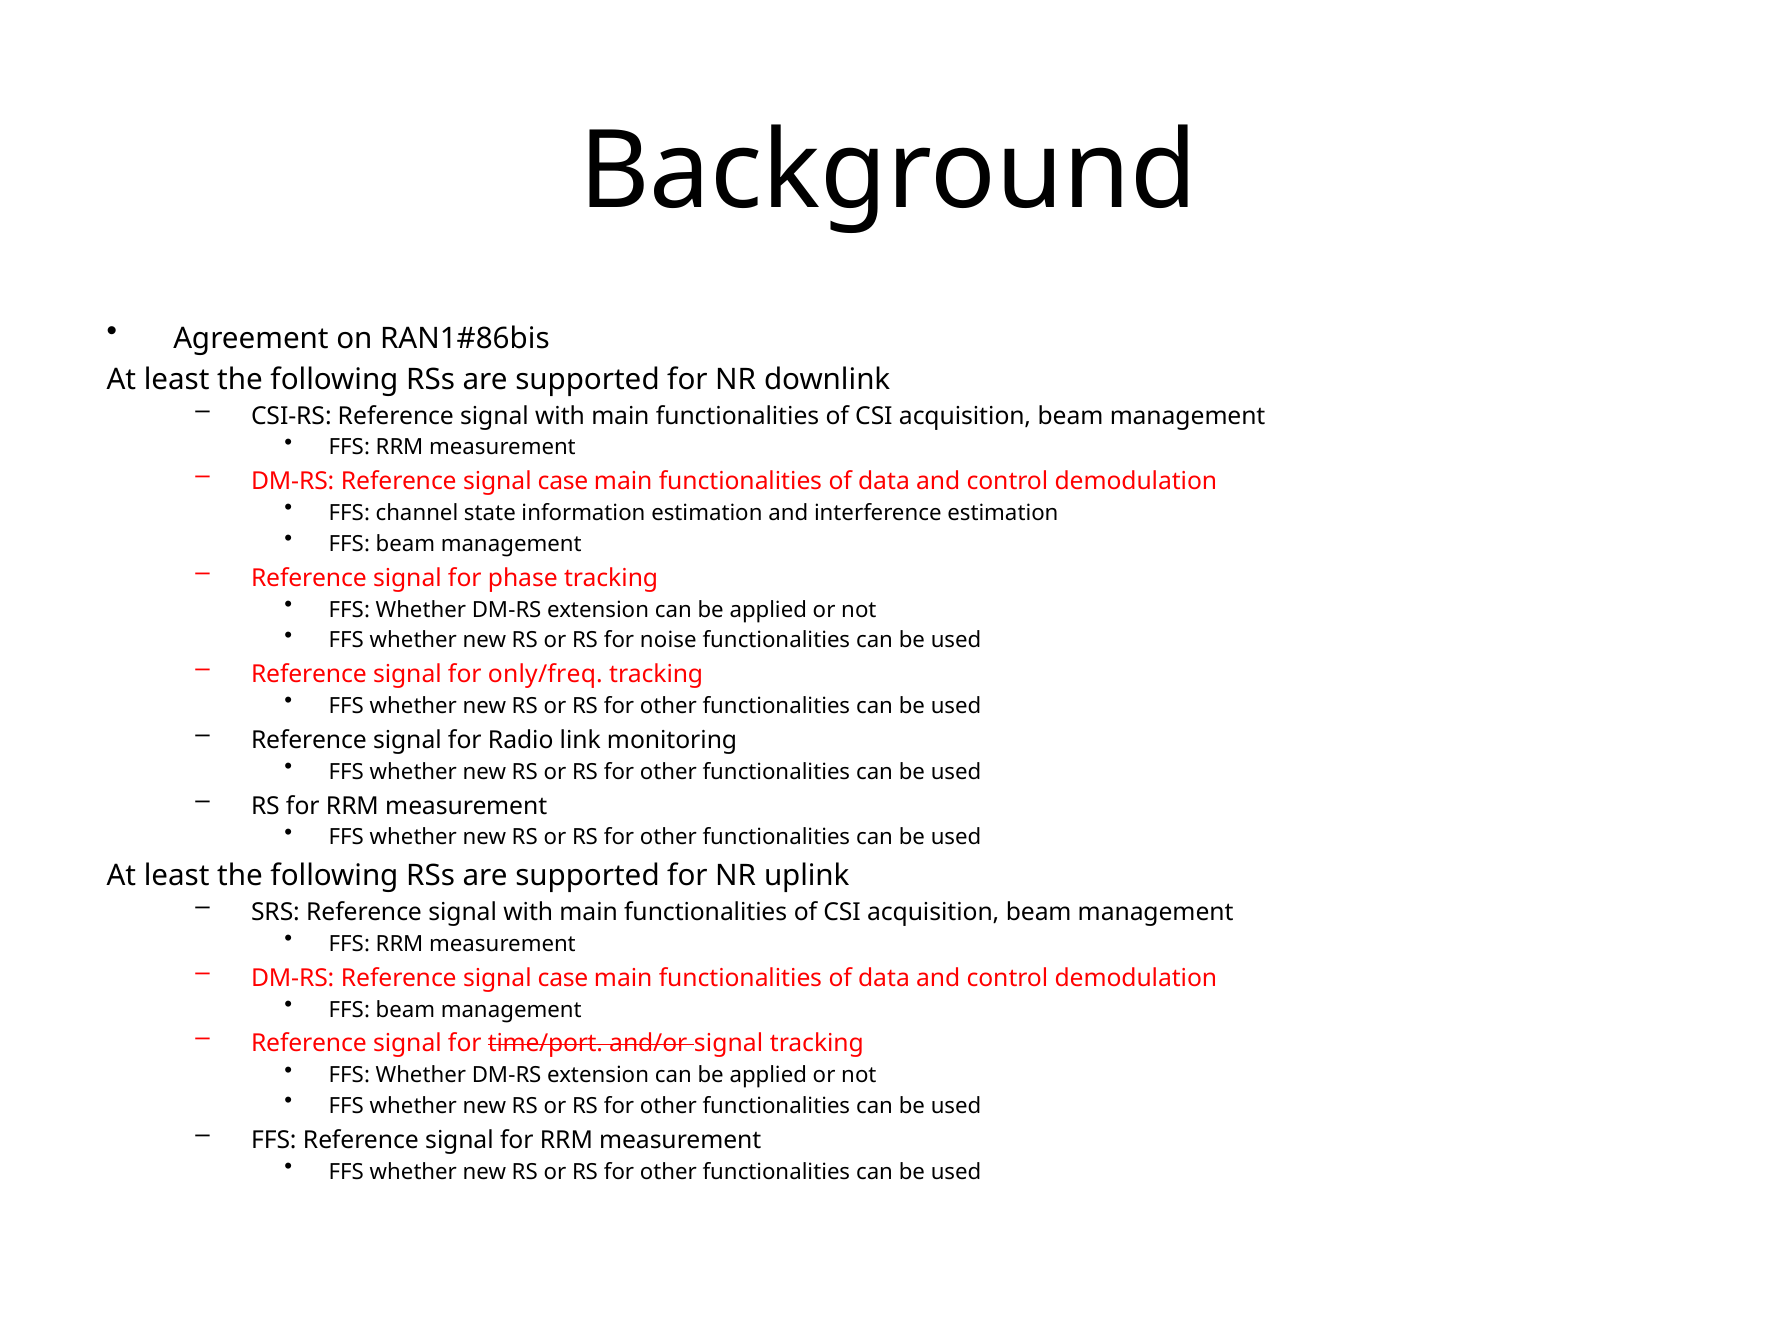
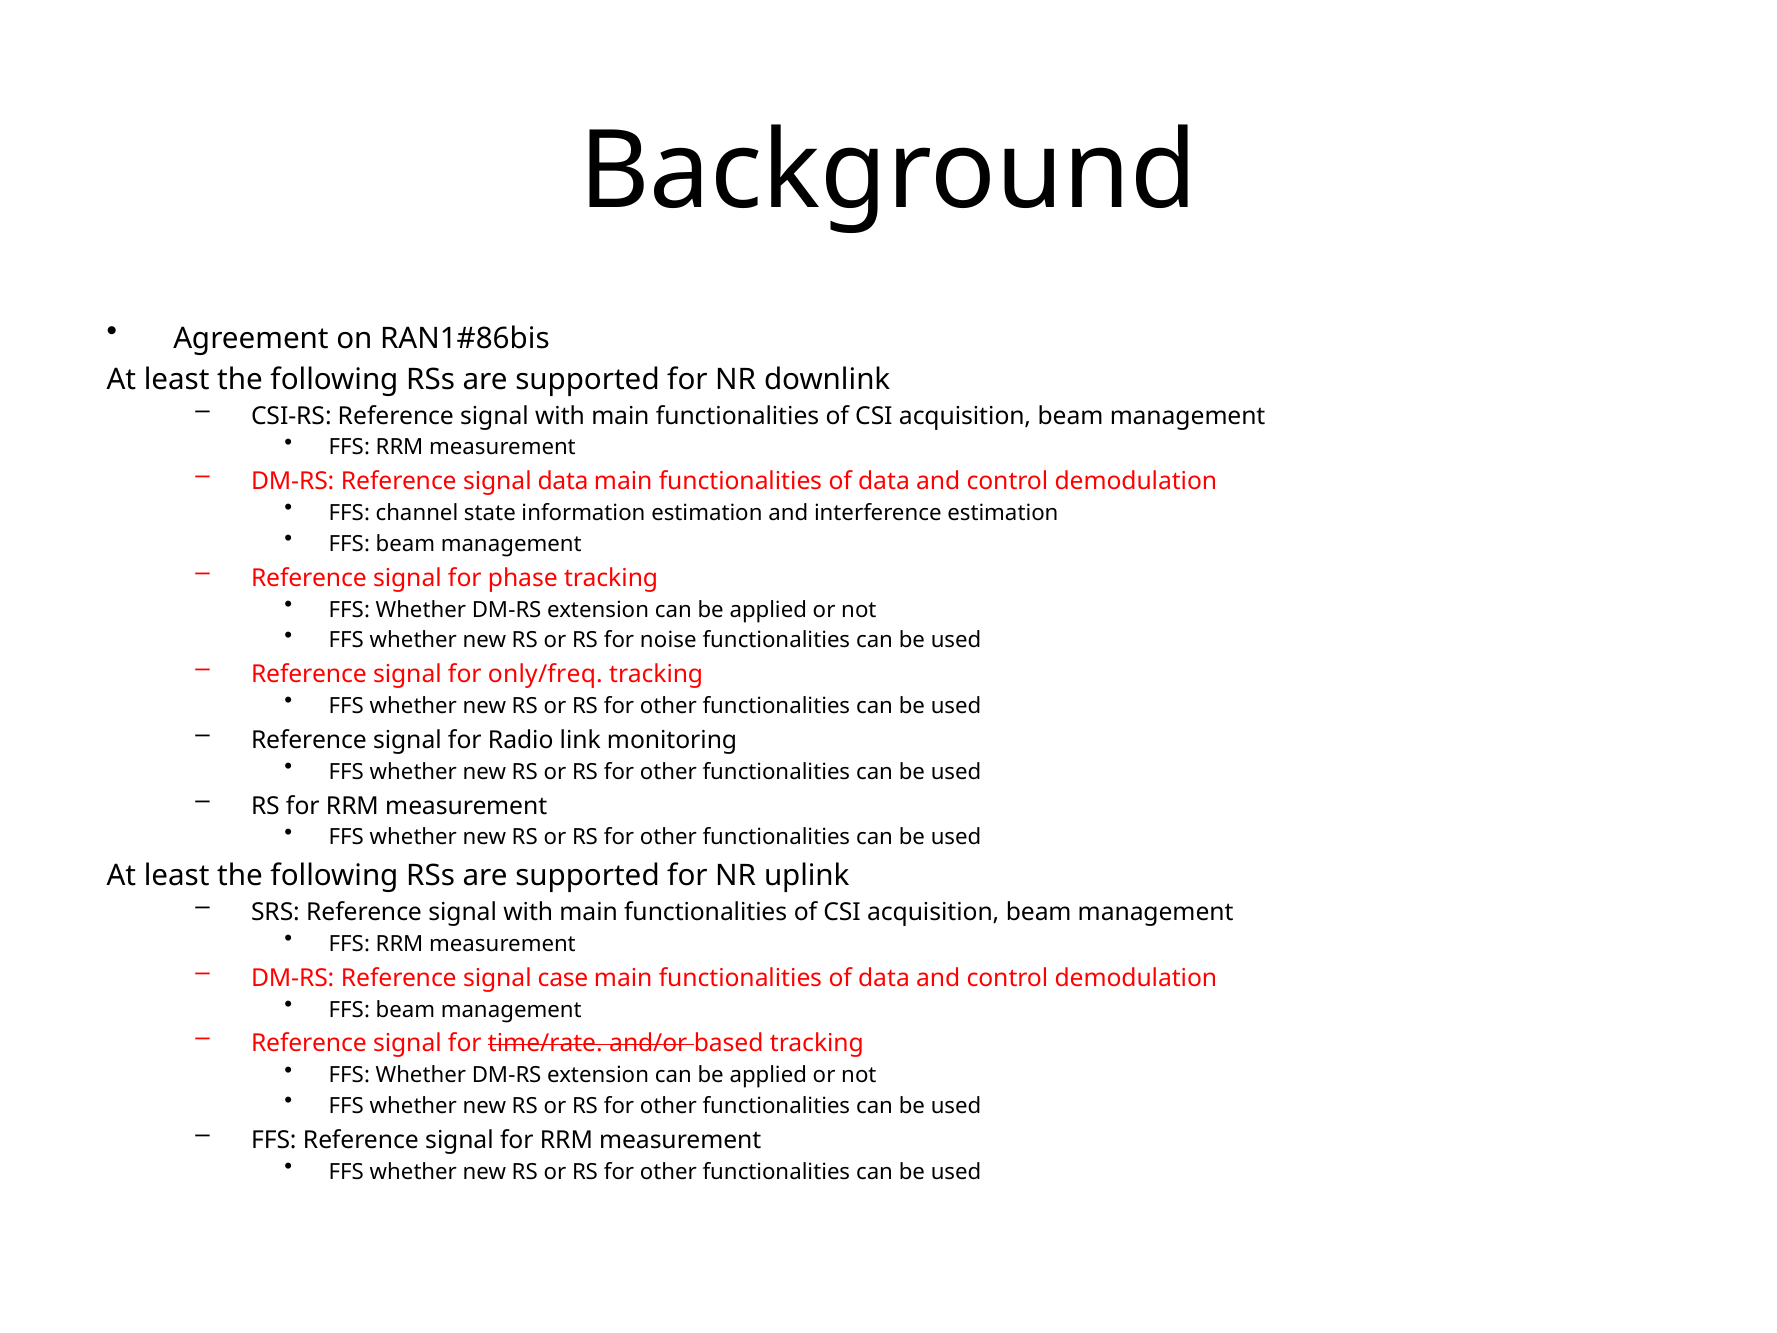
case at (563, 482): case -> data
time/port: time/port -> time/rate
and/or signal: signal -> based
